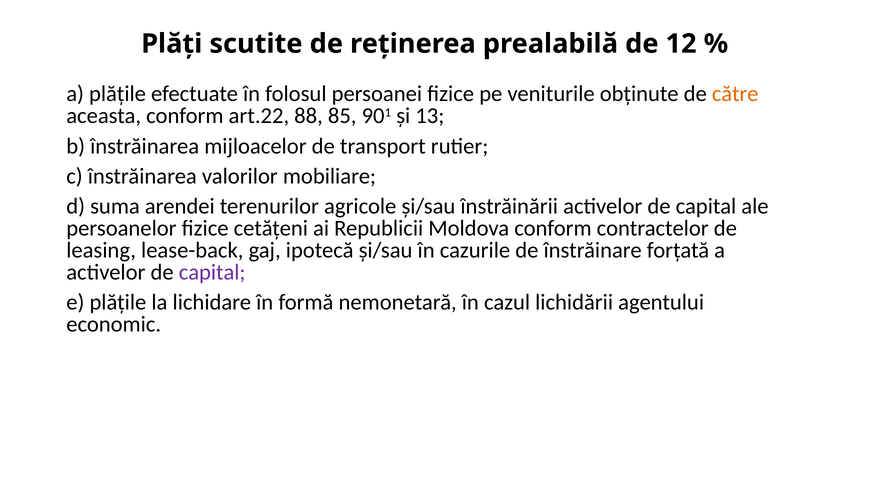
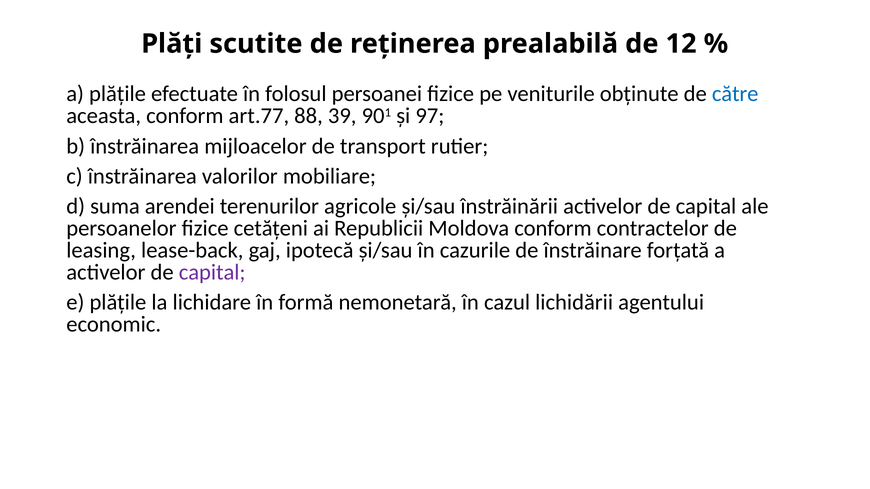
către colour: orange -> blue
art.22: art.22 -> art.77
85: 85 -> 39
13: 13 -> 97
